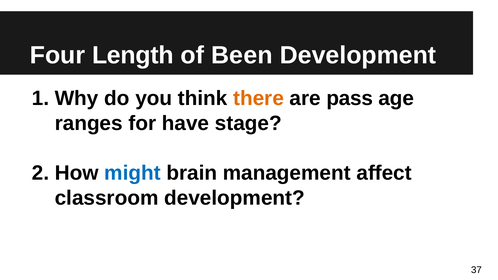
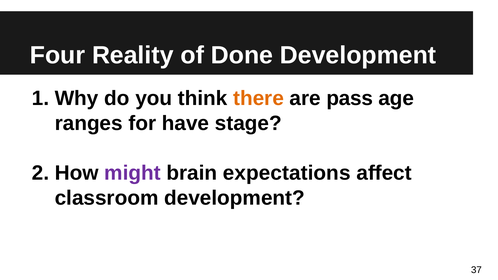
Length: Length -> Reality
Been: Been -> Done
might colour: blue -> purple
management: management -> expectations
